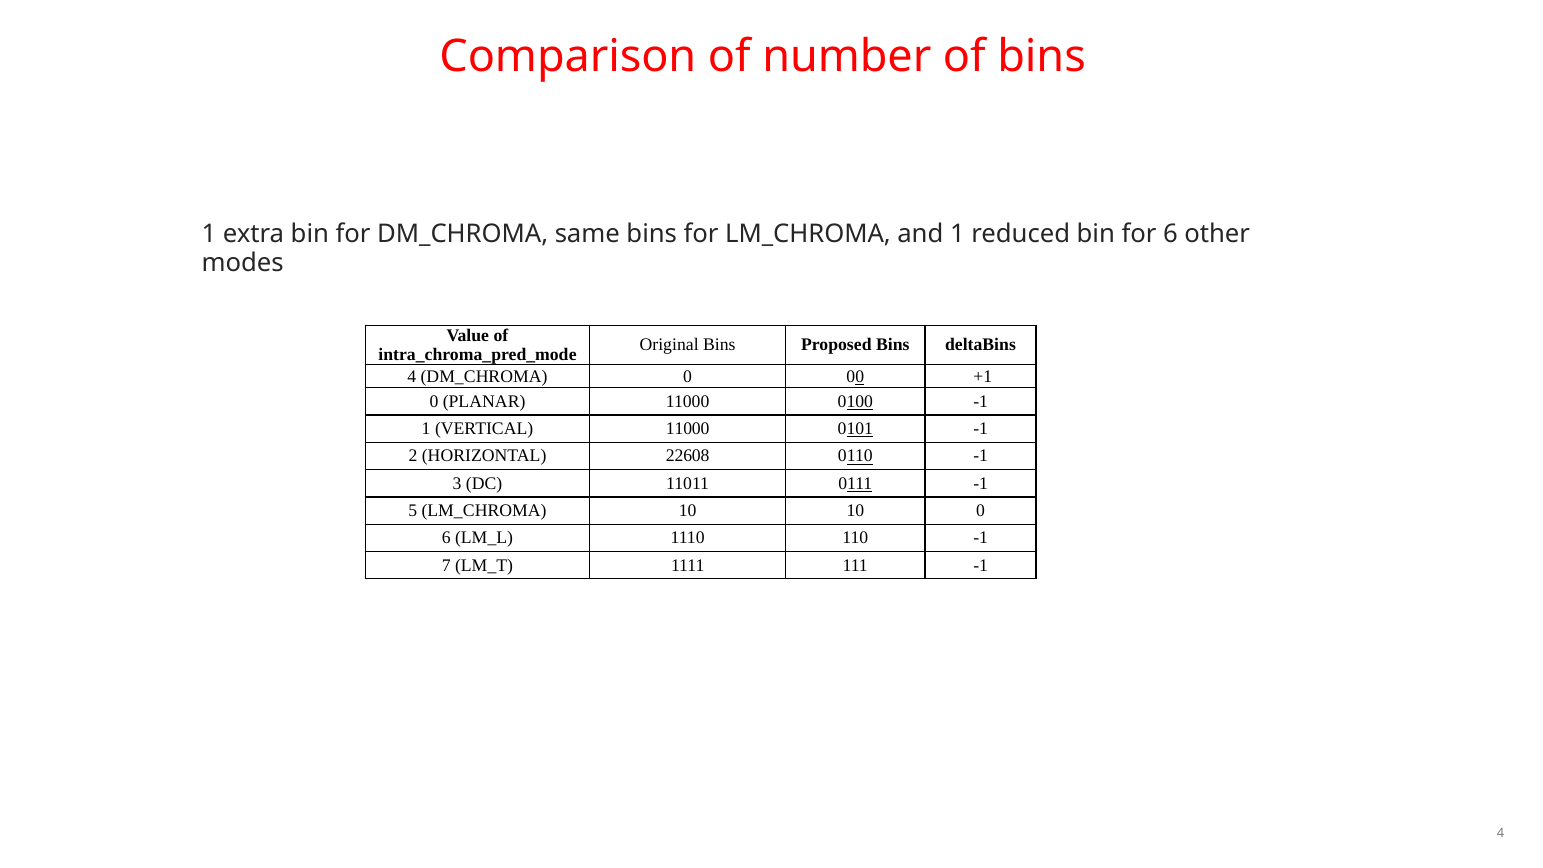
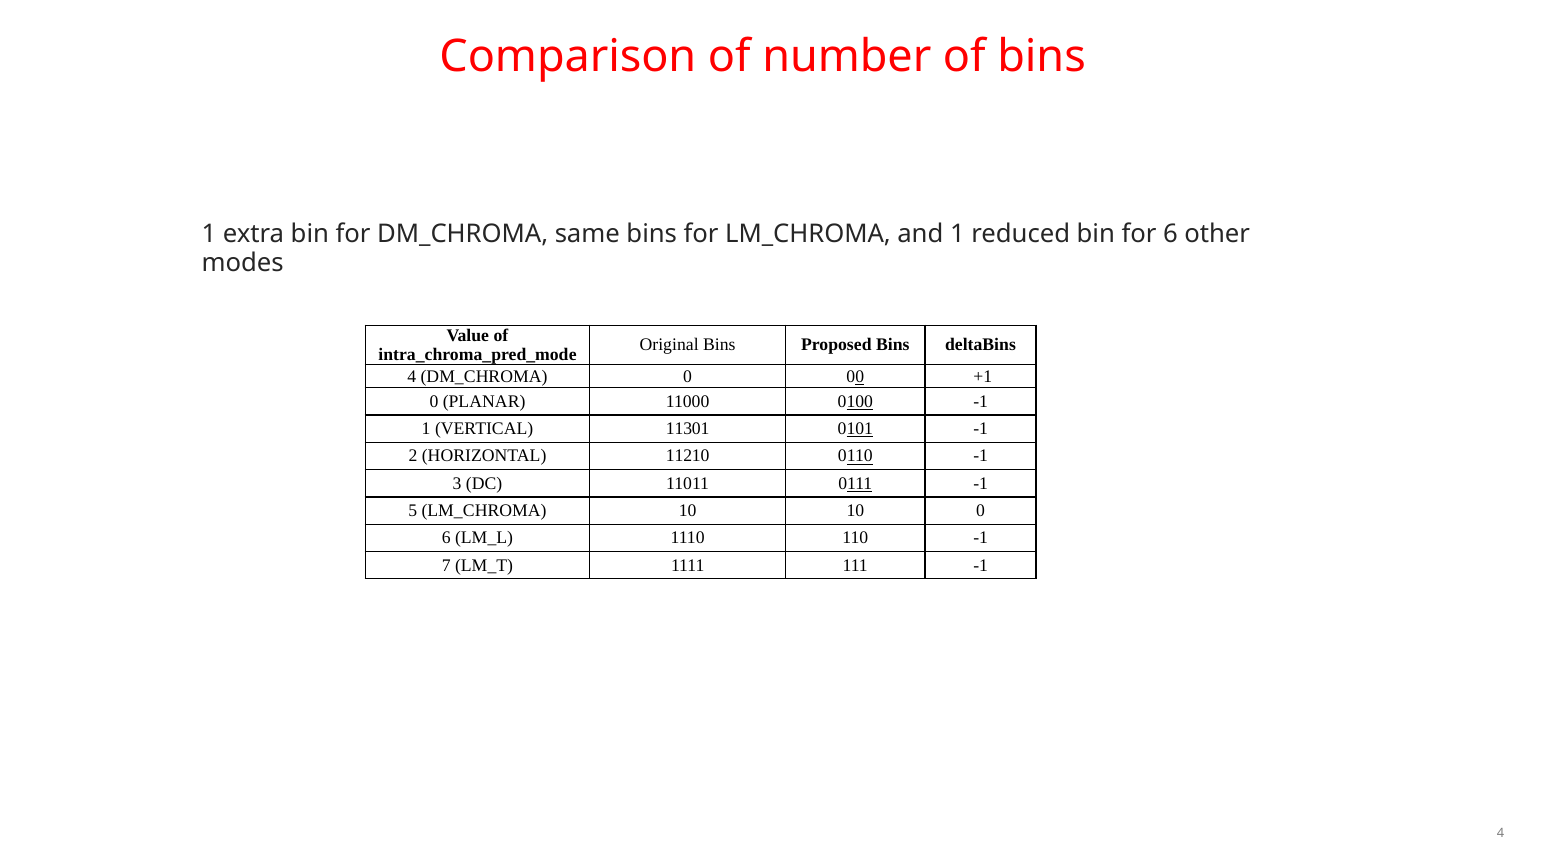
VERTICAL 11000: 11000 -> 11301
22608: 22608 -> 11210
